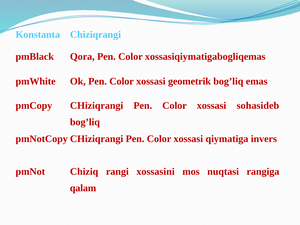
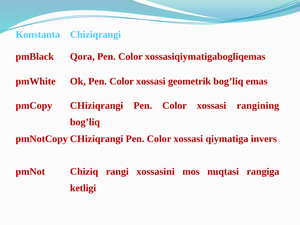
sohasideb: sohasideb -> rangining
qalam: qalam -> ketligi
